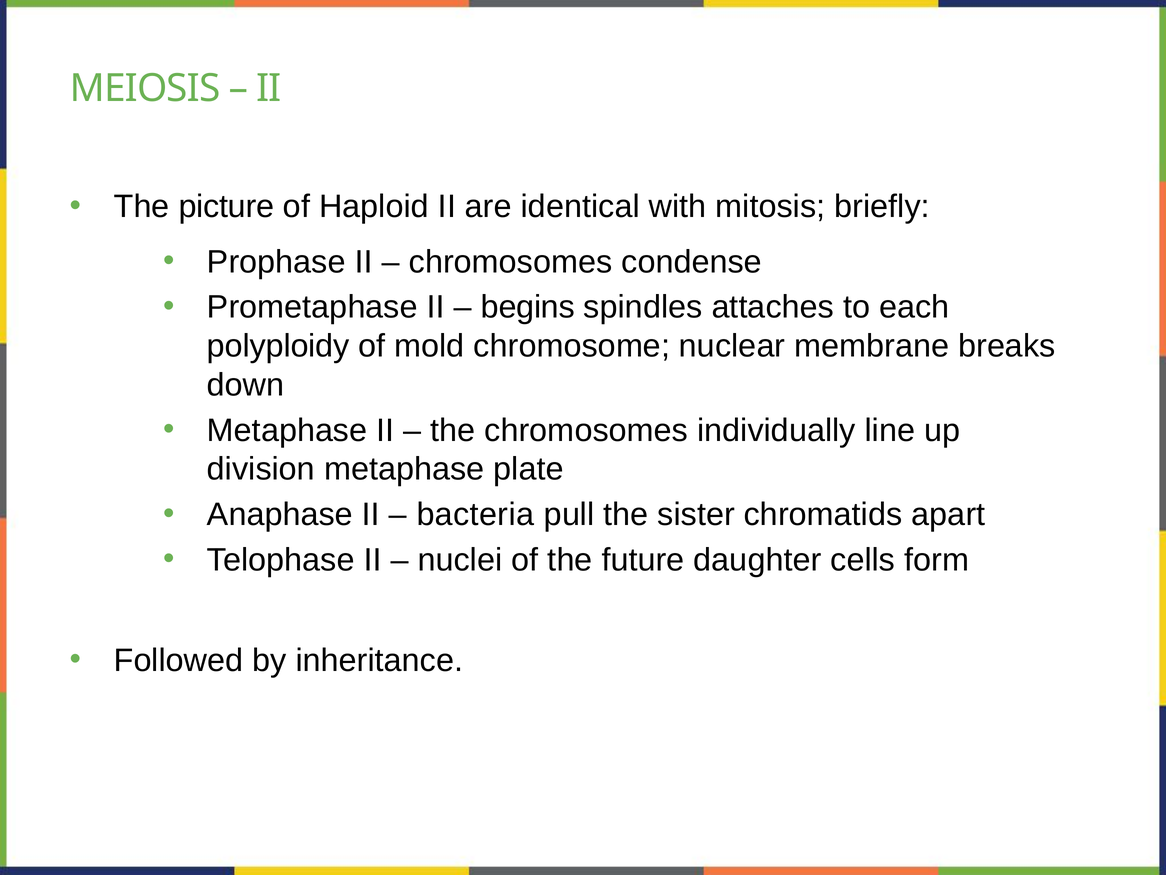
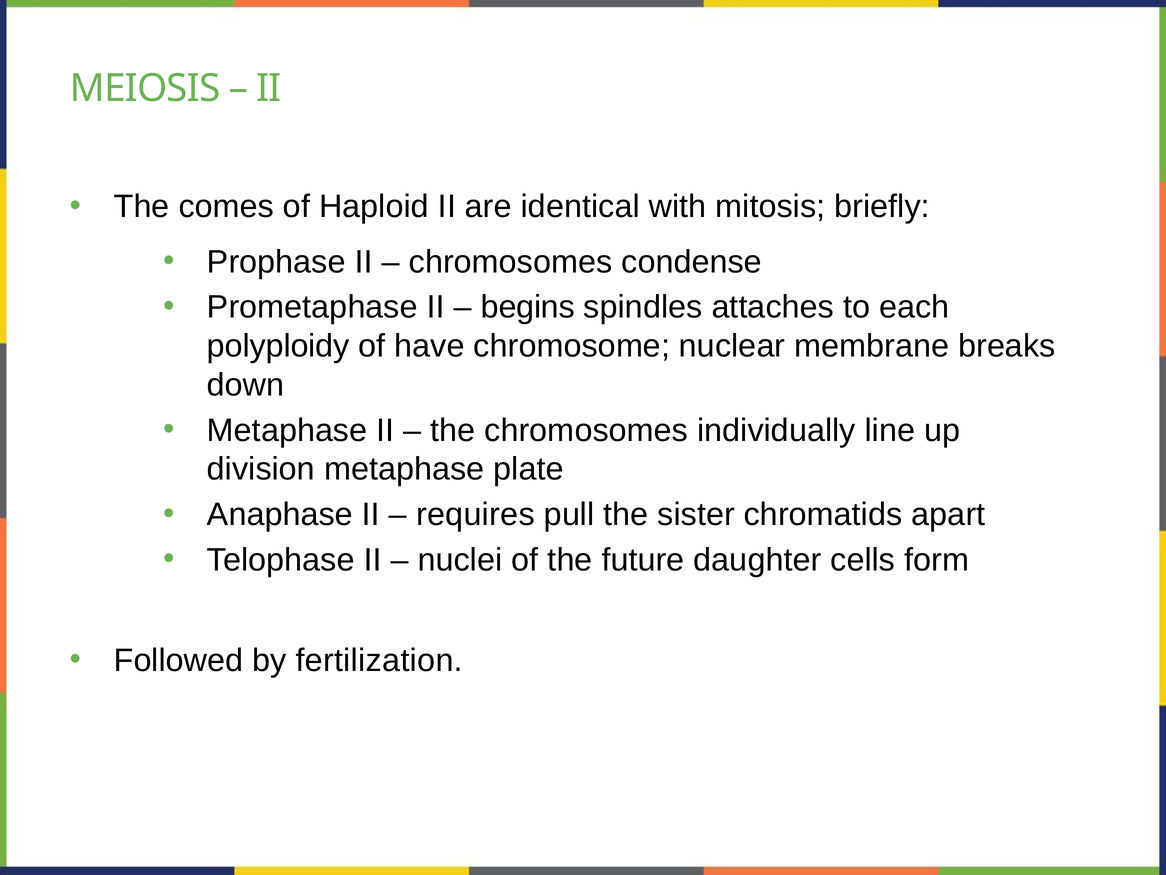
picture: picture -> comes
mold: mold -> have
bacteria: bacteria -> requires
inheritance: inheritance -> fertilization
